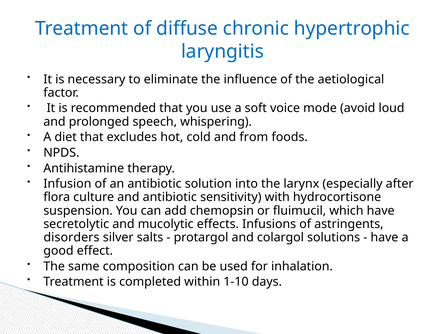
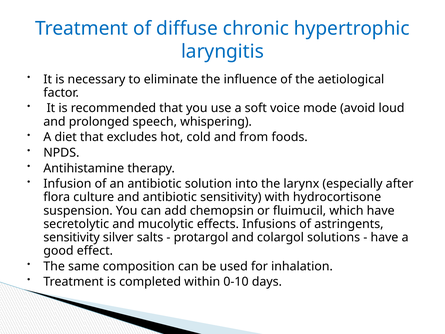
disorders at (71, 237): disorders -> sensitivity
1-10: 1-10 -> 0-10
